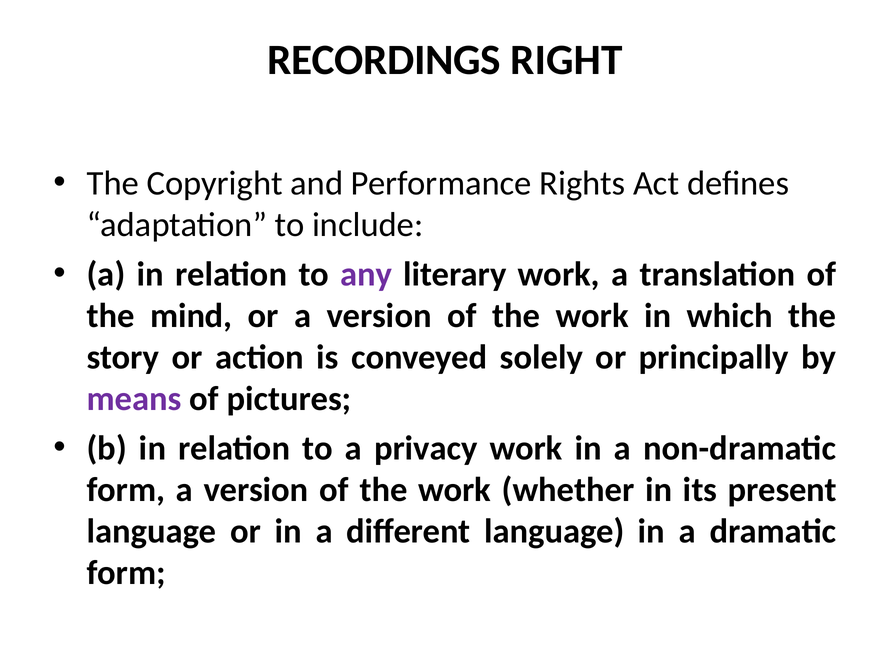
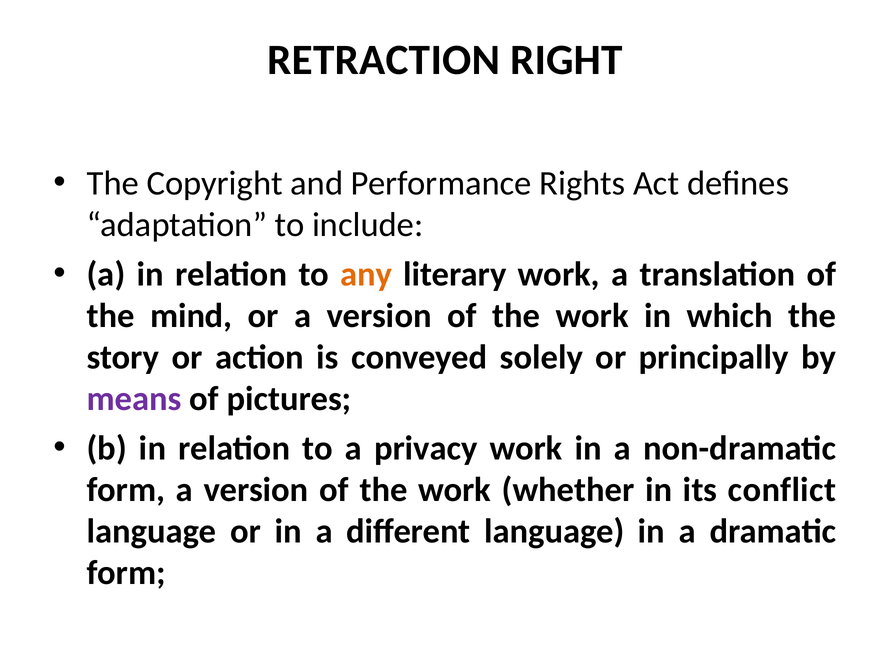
RECORDINGS: RECORDINGS -> RETRACTION
any colour: purple -> orange
present: present -> conflict
